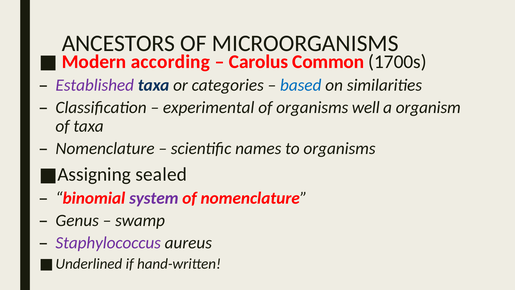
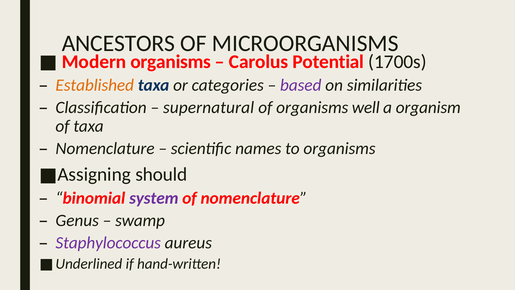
Modern according: according -> organisms
Common: Common -> Potential
Established colour: purple -> orange
based colour: blue -> purple
experimental: experimental -> supernatural
sealed: sealed -> should
